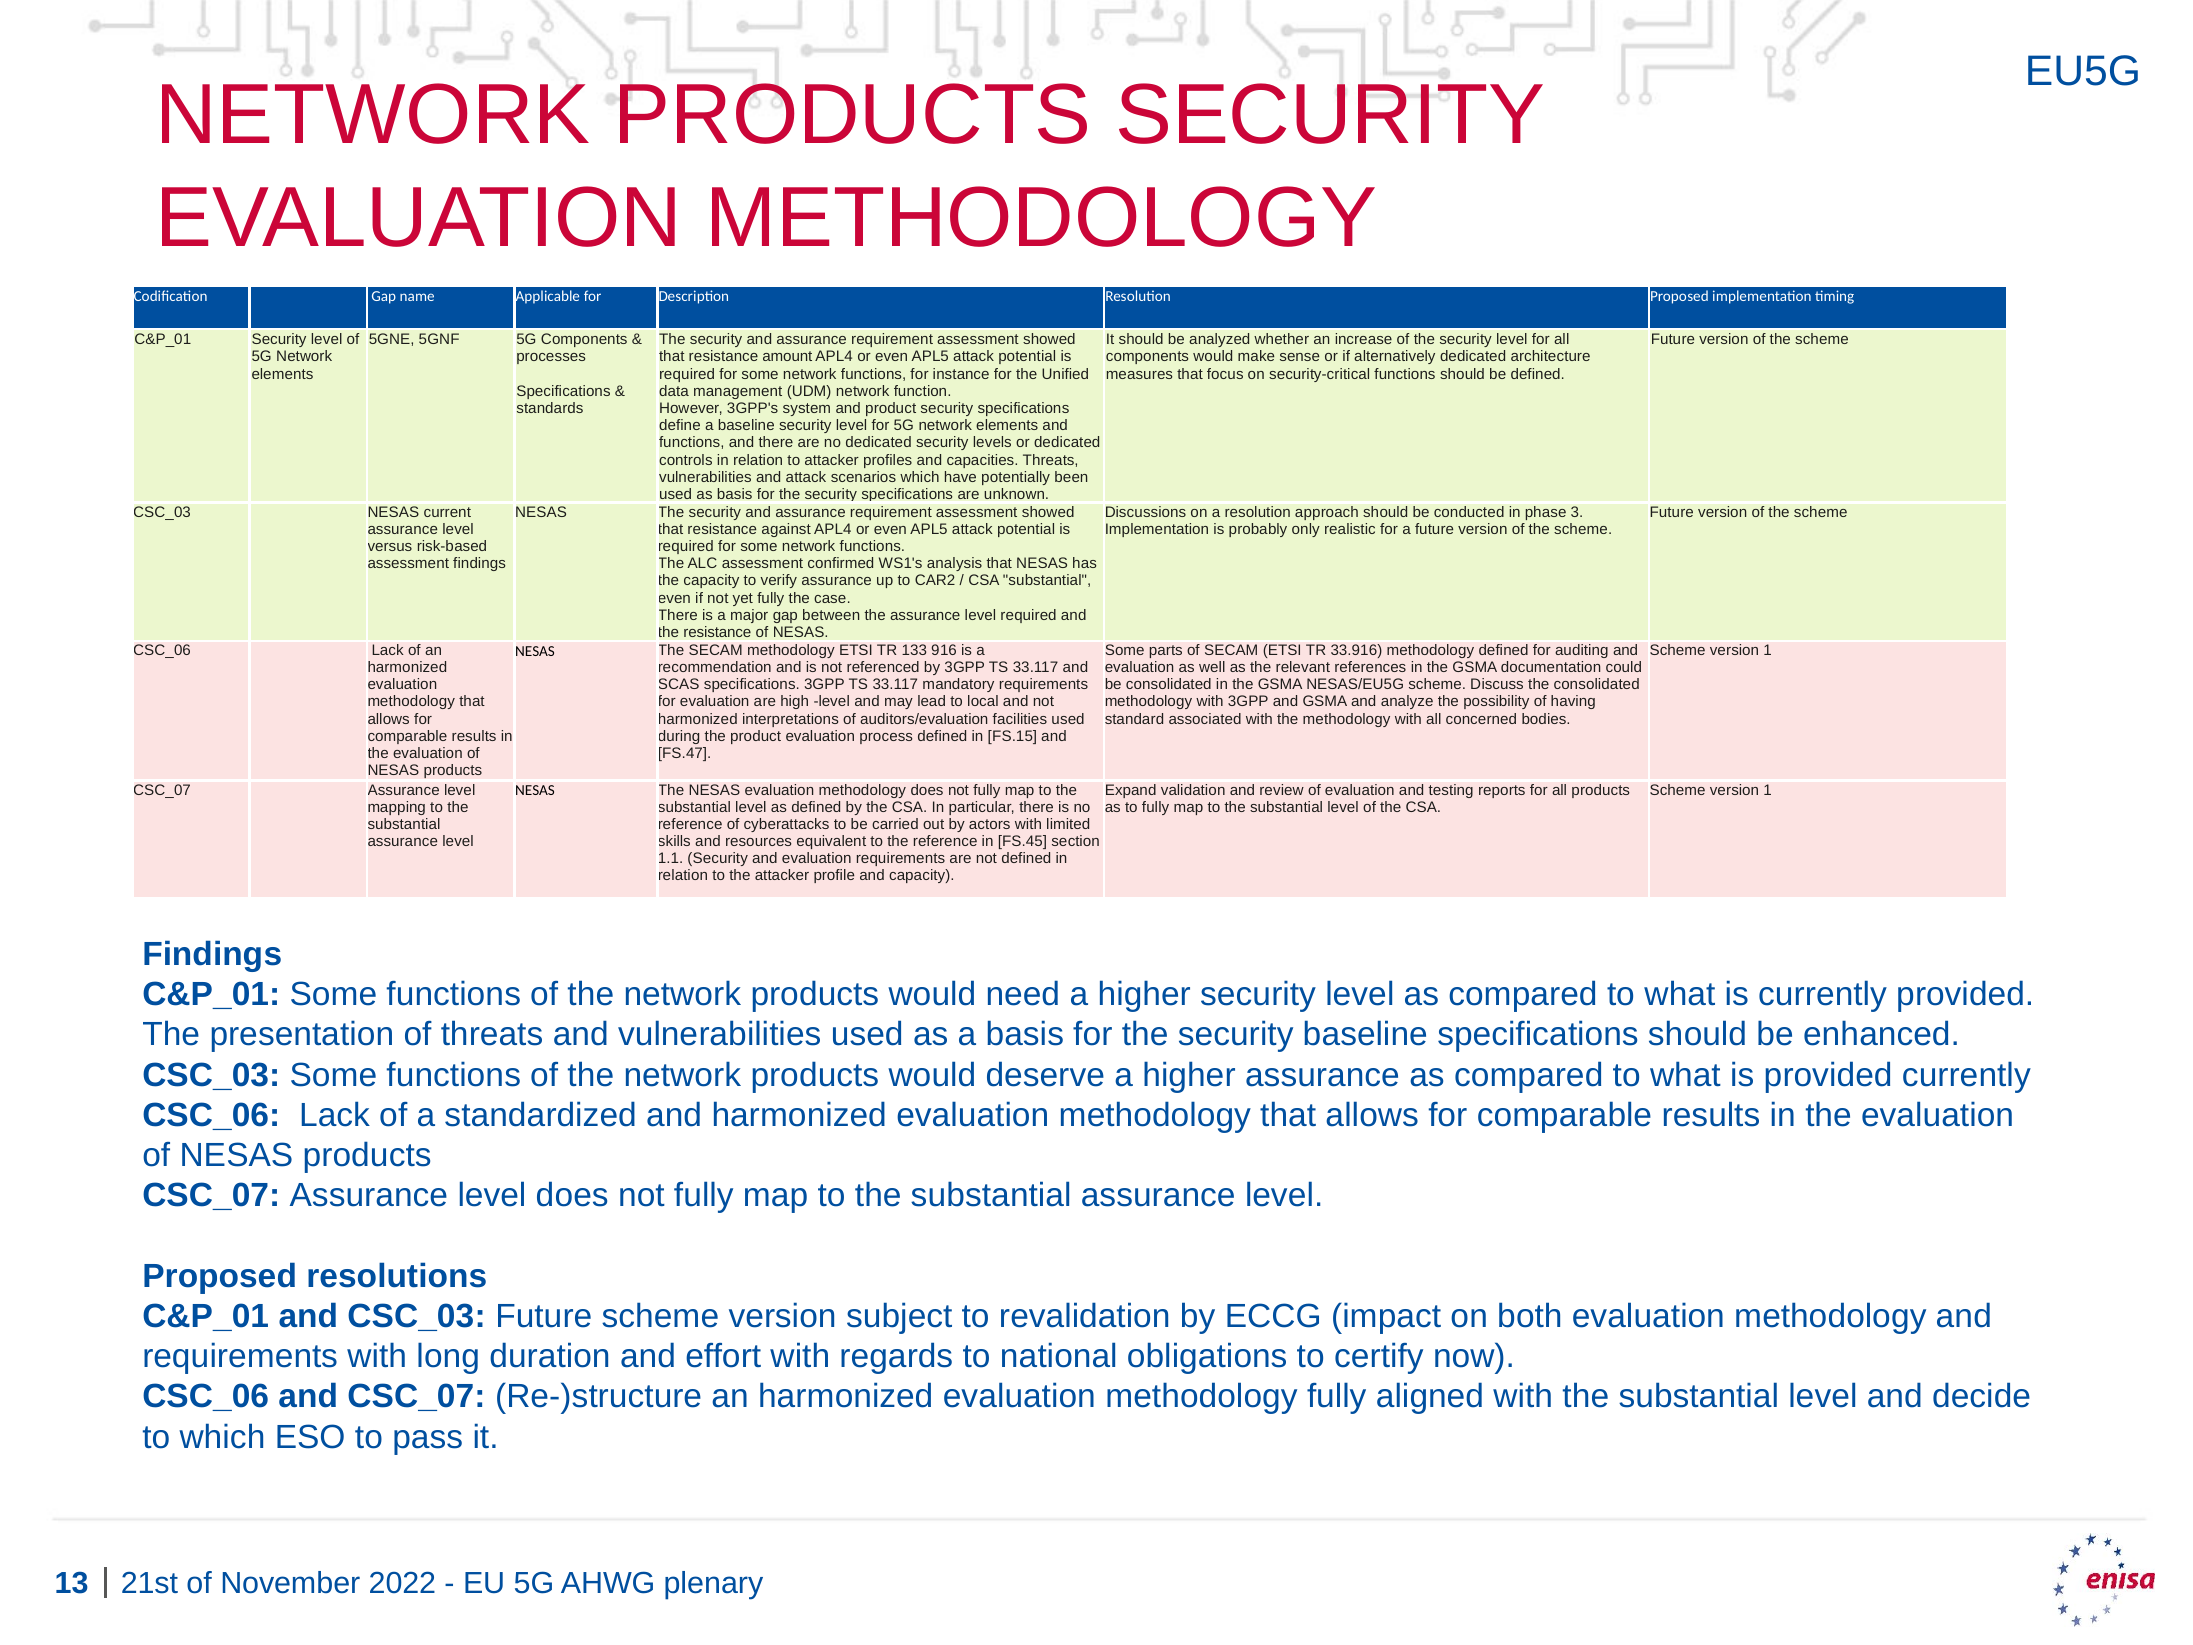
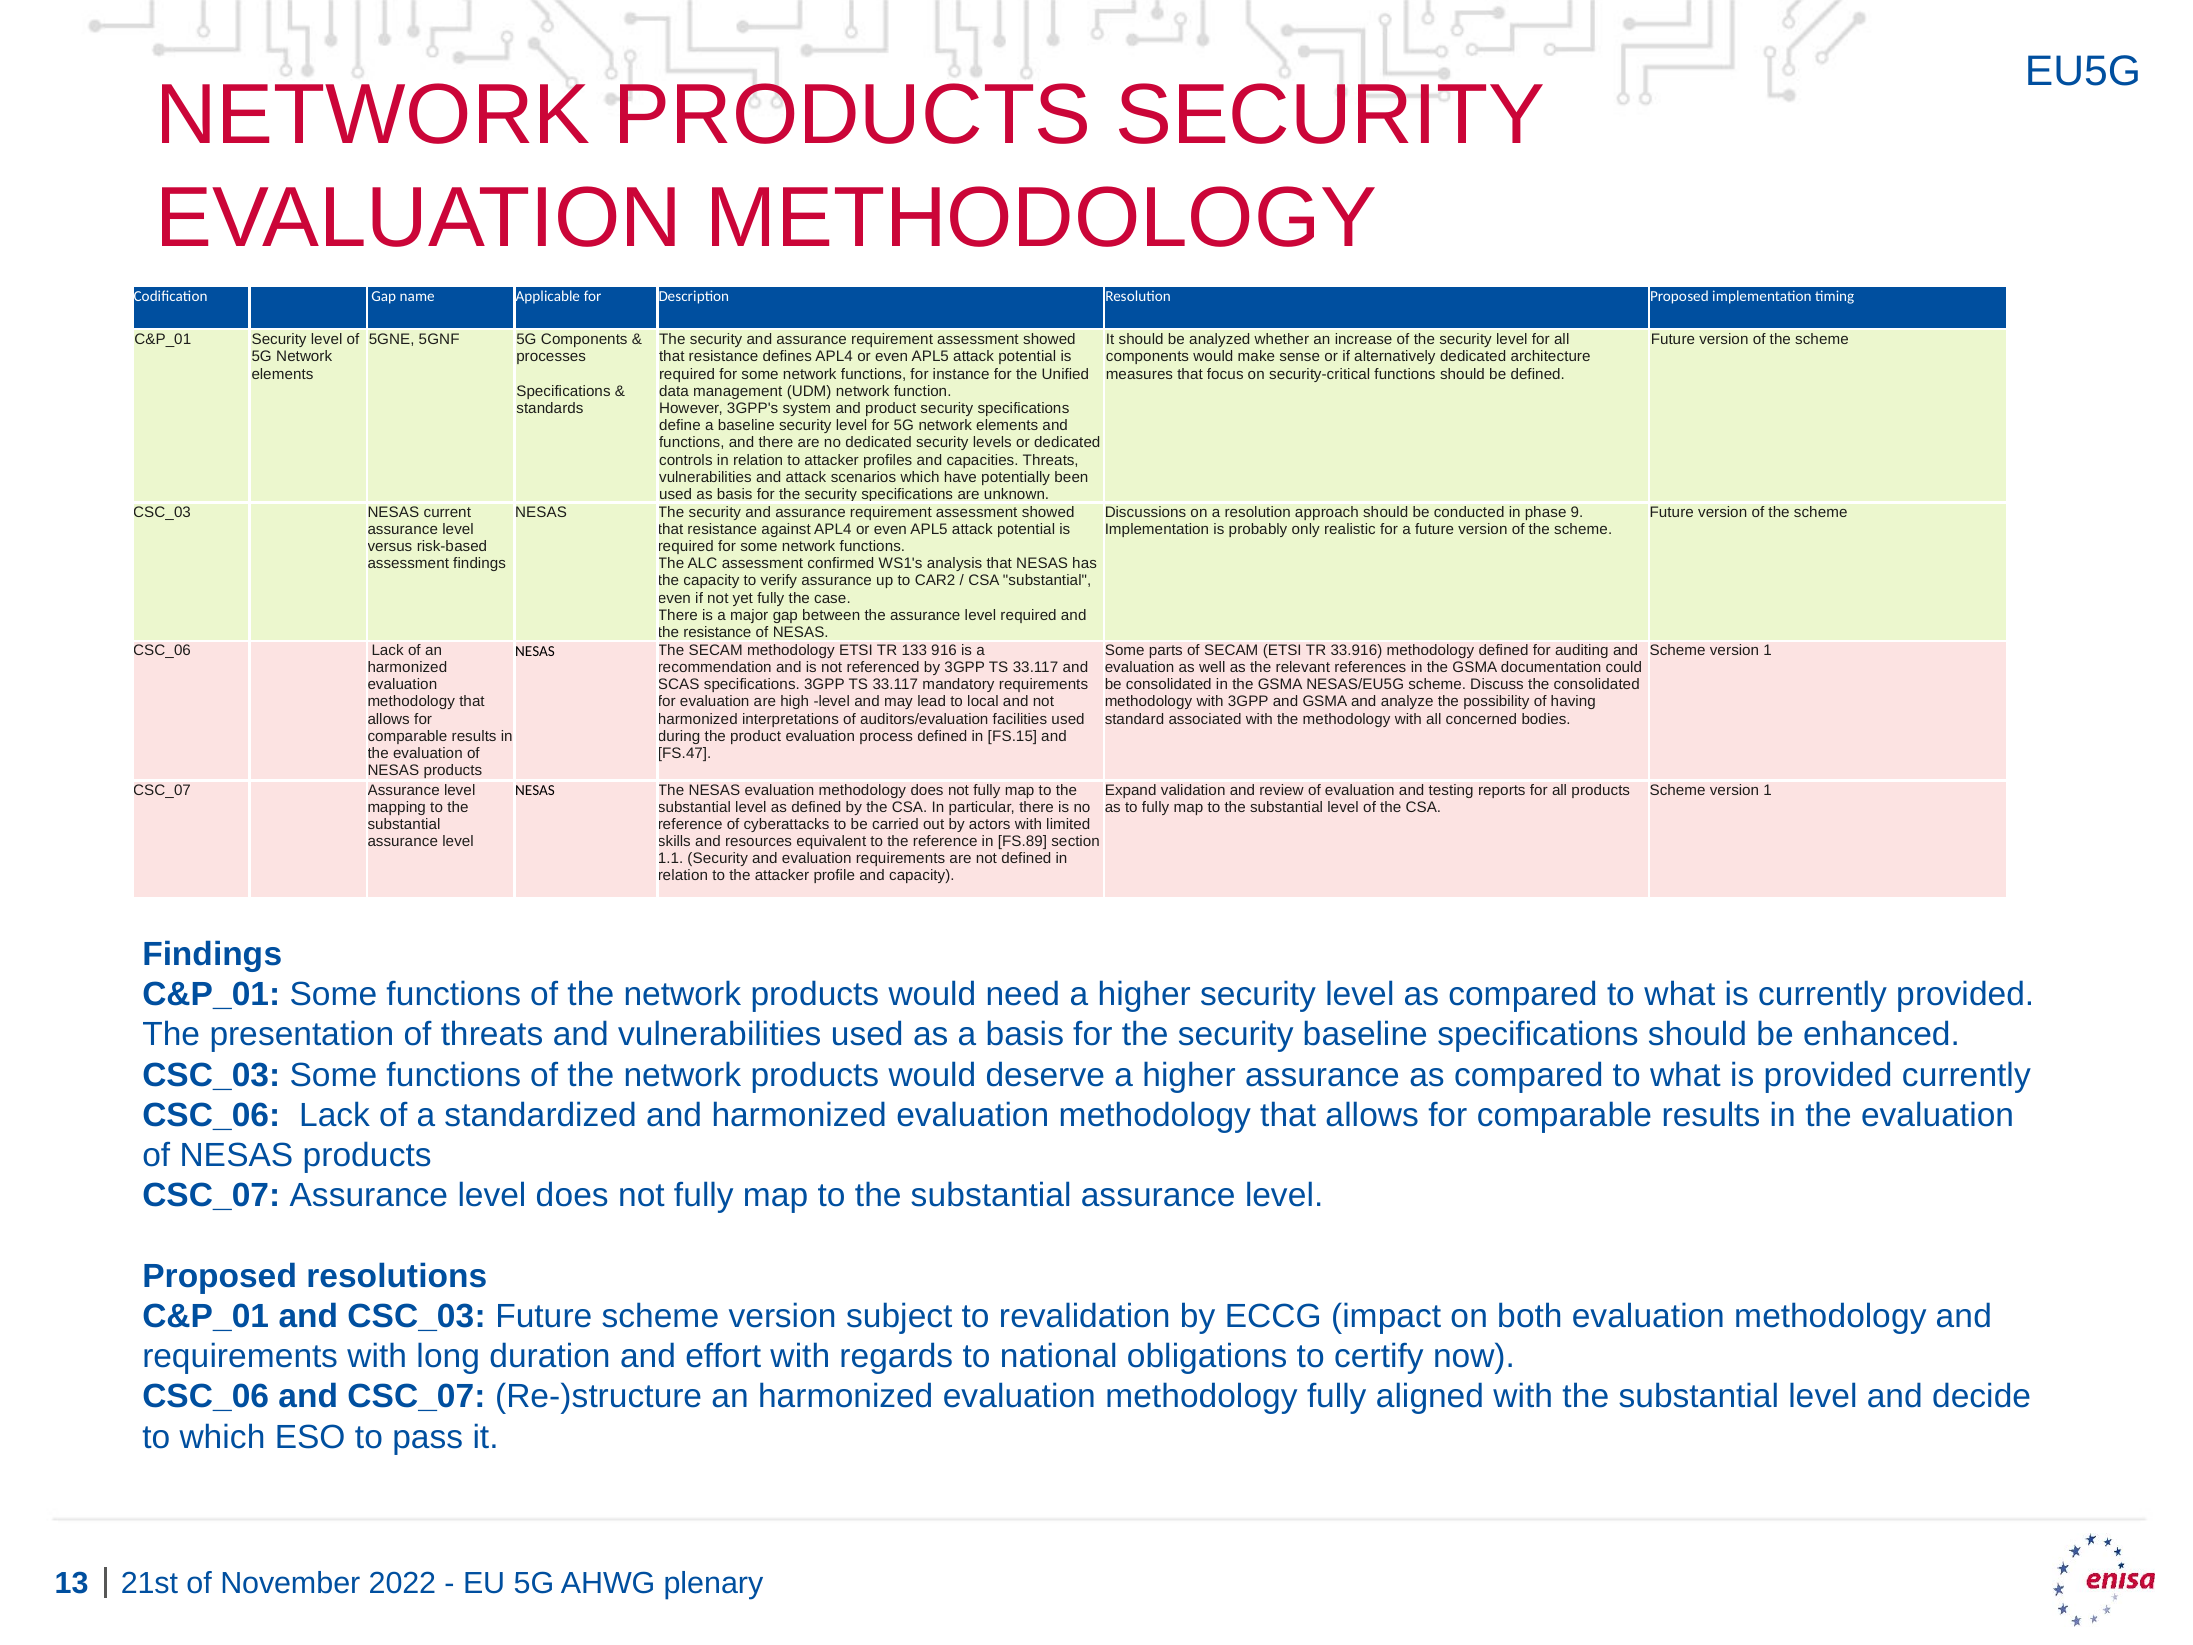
amount: amount -> defines
3: 3 -> 9
FS.45: FS.45 -> FS.89
